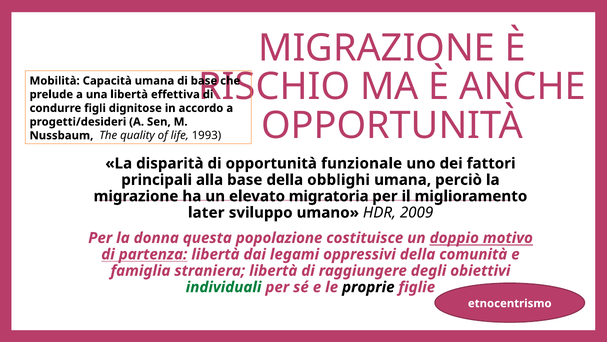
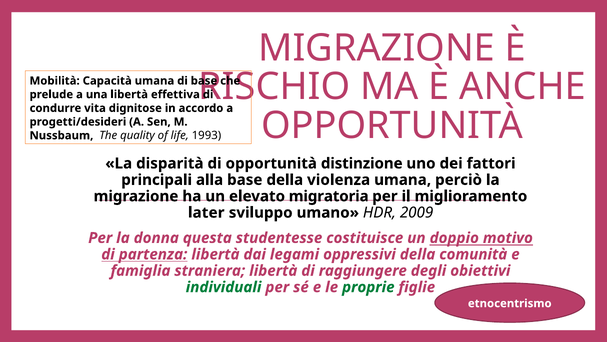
figli: figli -> vita
funzionale: funzionale -> distinzione
obblighi: obblighi -> violenza
popolazione: popolazione -> studentesse
proprie colour: black -> green
